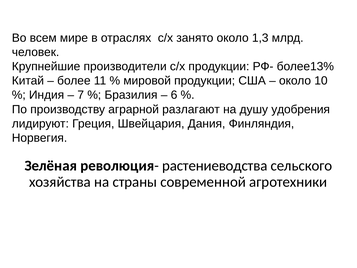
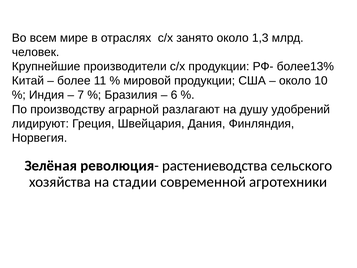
удобрения: удобрения -> удобрений
страны: страны -> стадии
